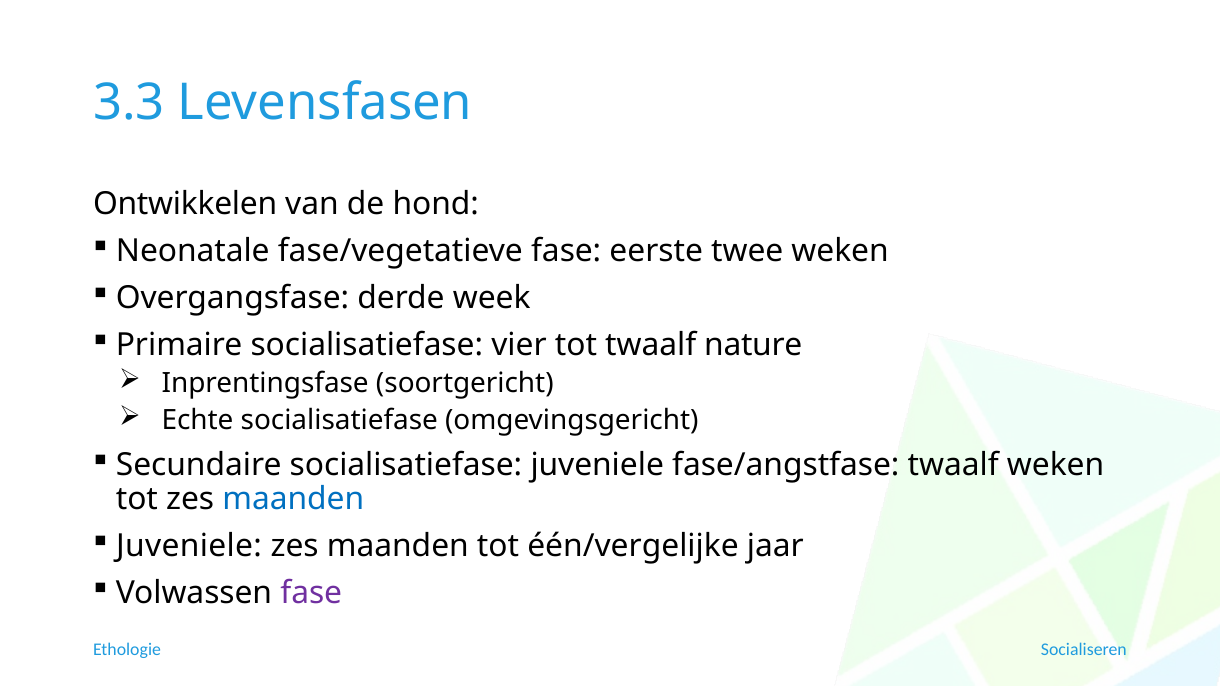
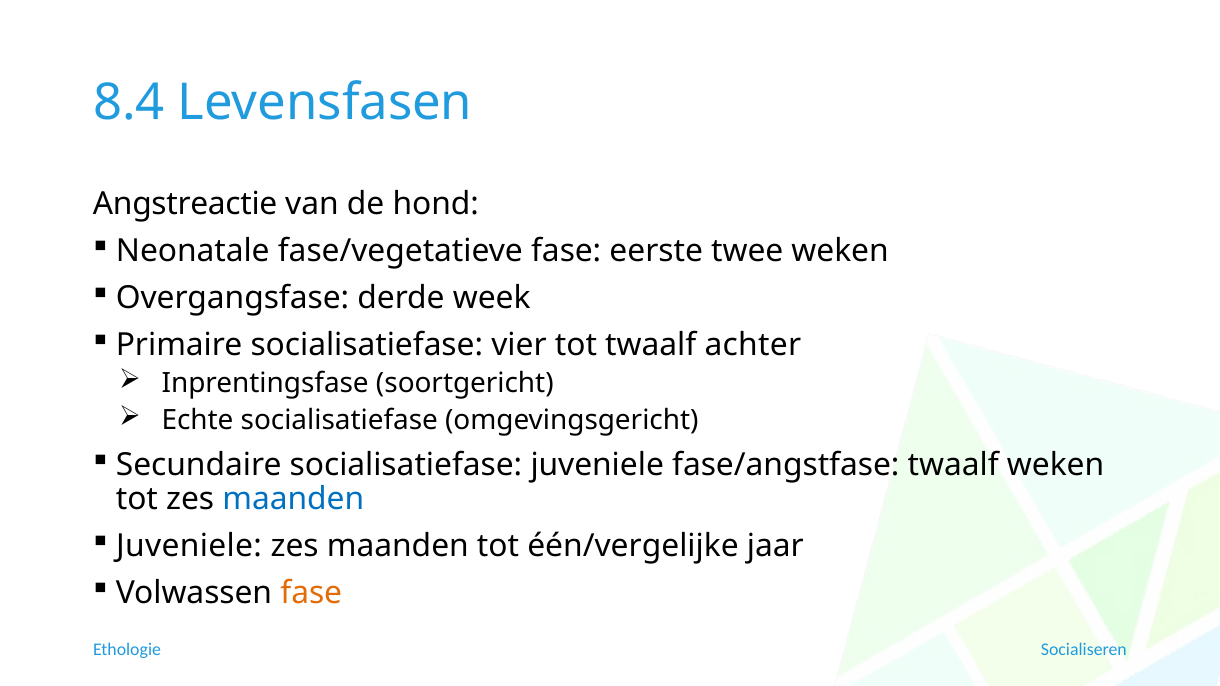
3.3: 3.3 -> 8.4
Ontwikkelen: Ontwikkelen -> Angstreactie
nature: nature -> achter
fase at (311, 594) colour: purple -> orange
